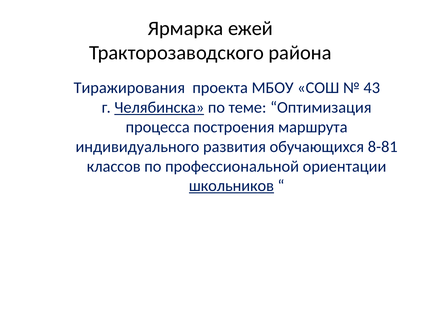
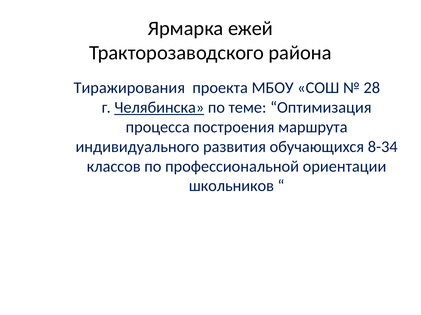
43: 43 -> 28
8-81: 8-81 -> 8-34
школьников underline: present -> none
